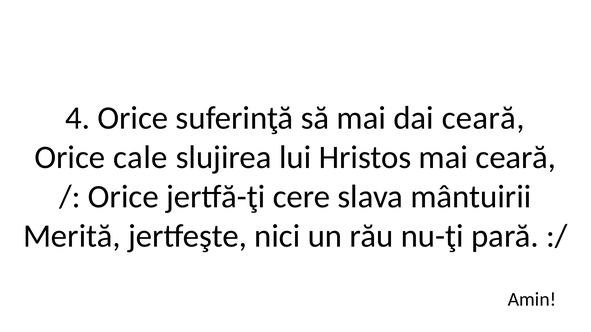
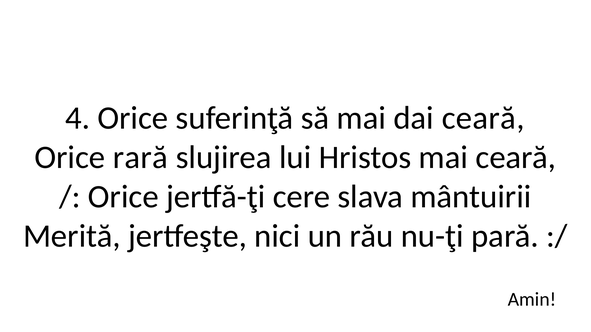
cale: cale -> rară
